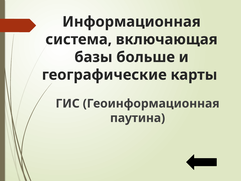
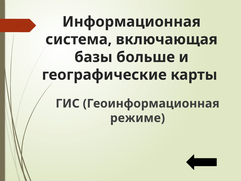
паутина: паутина -> режиме
